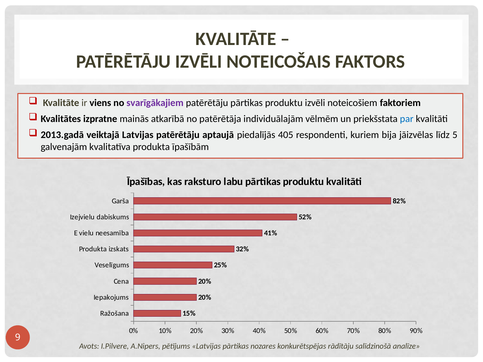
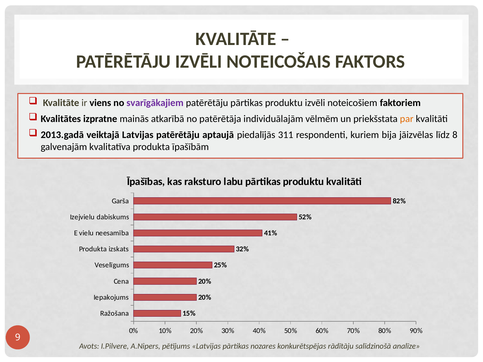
par colour: blue -> orange
405: 405 -> 311
5: 5 -> 8
